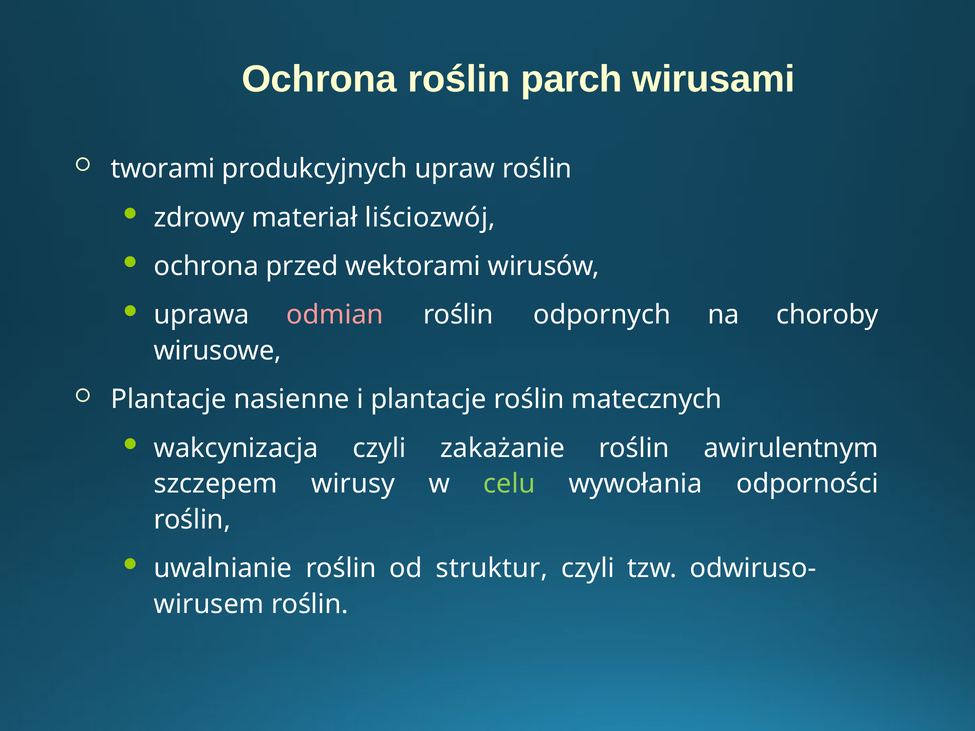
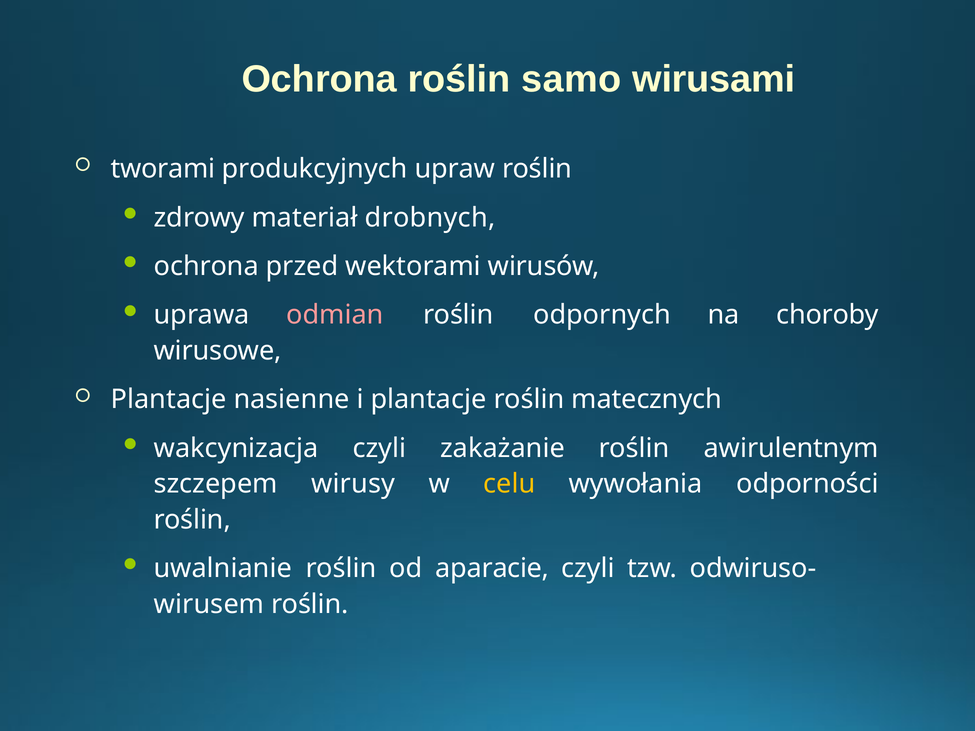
parch: parch -> samo
liściozwój: liściozwój -> drobnych
celu colour: light green -> yellow
struktur: struktur -> aparacie
